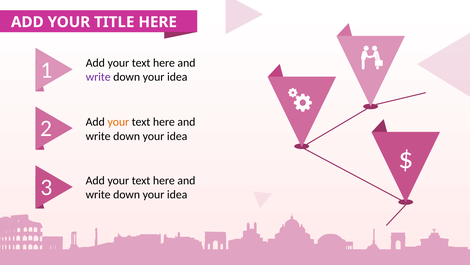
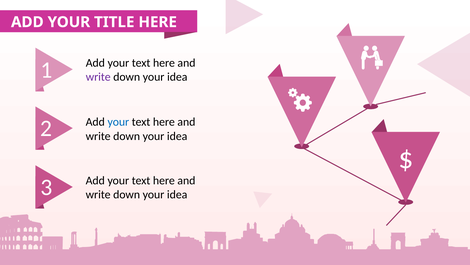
your at (118, 122) colour: orange -> blue
